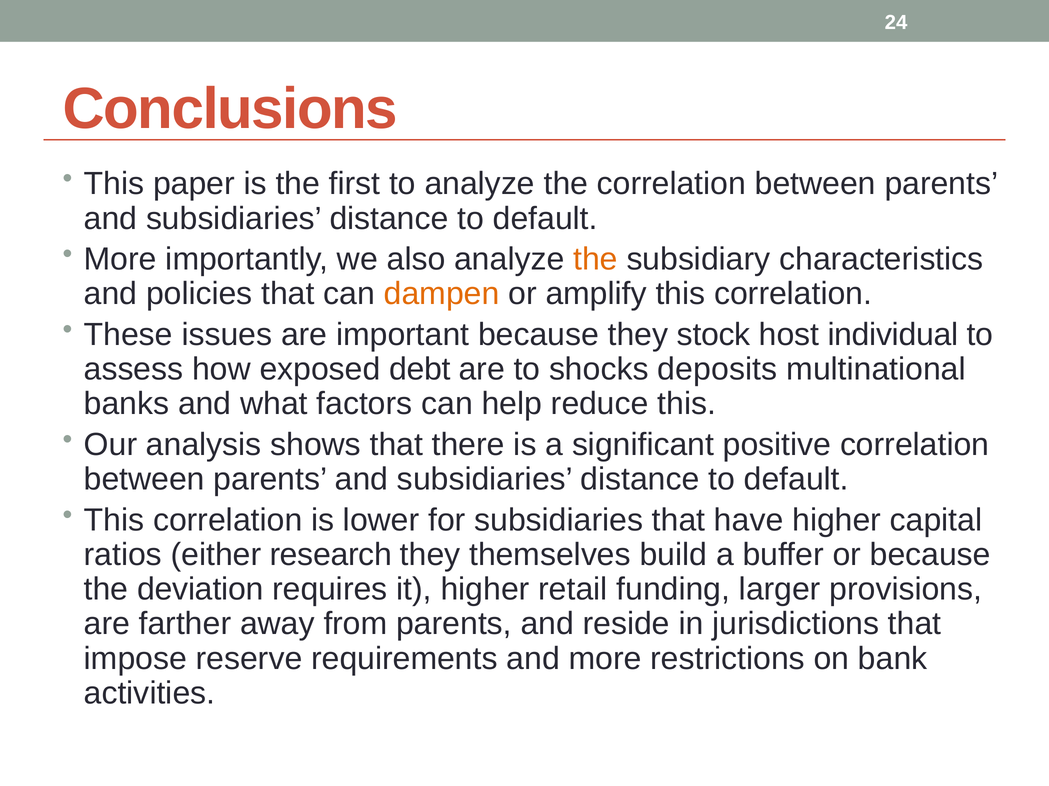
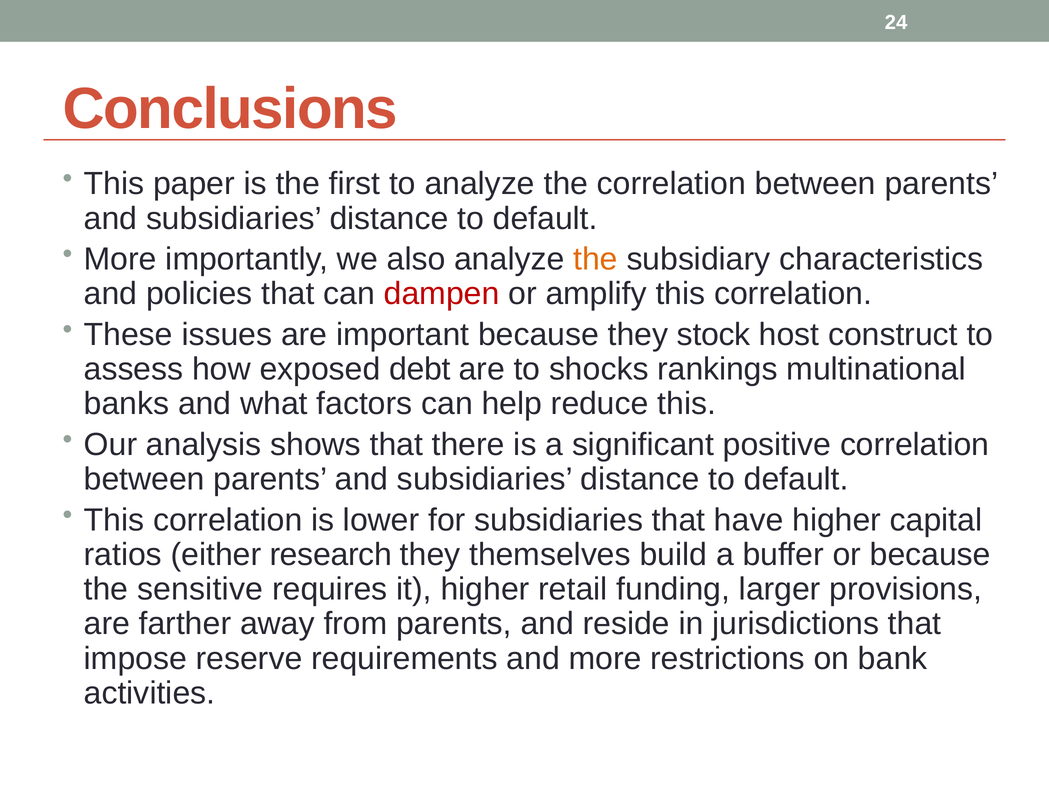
dampen colour: orange -> red
individual: individual -> construct
deposits: deposits -> rankings
deviation: deviation -> sensitive
